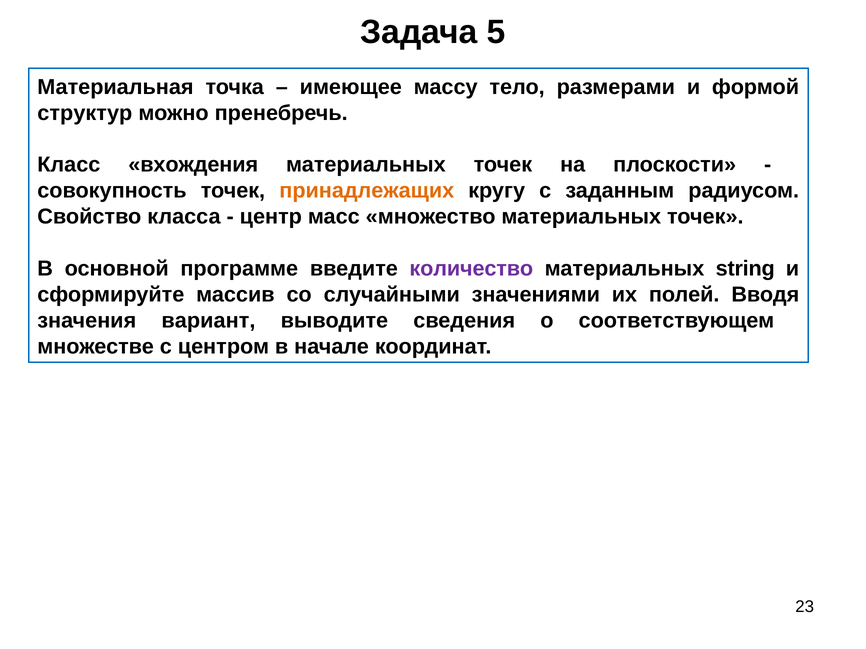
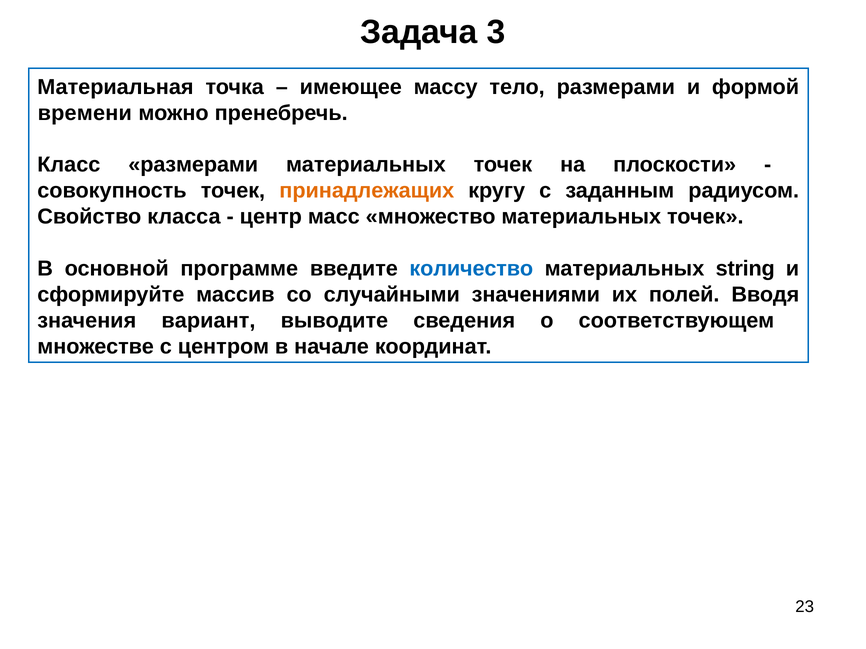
5: 5 -> 3
структур: структур -> времени
Класс вхождения: вхождения -> размерами
количество colour: purple -> blue
